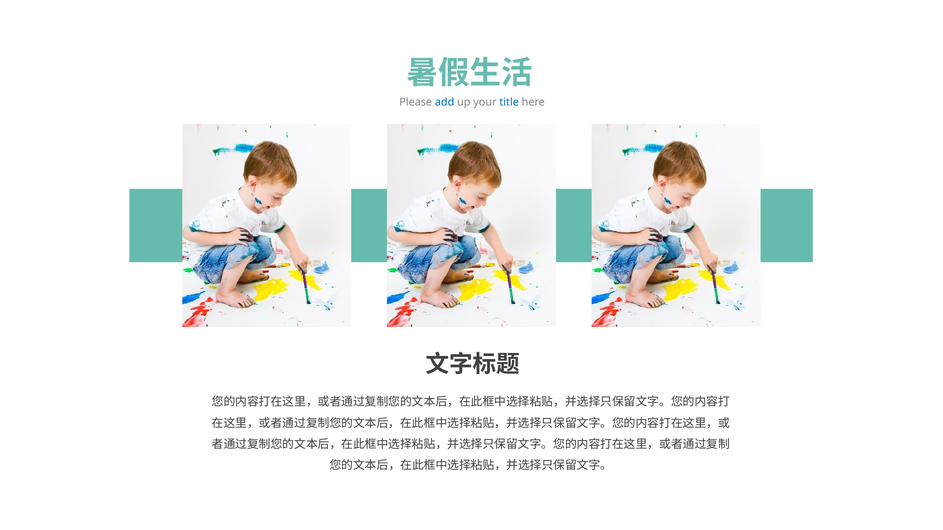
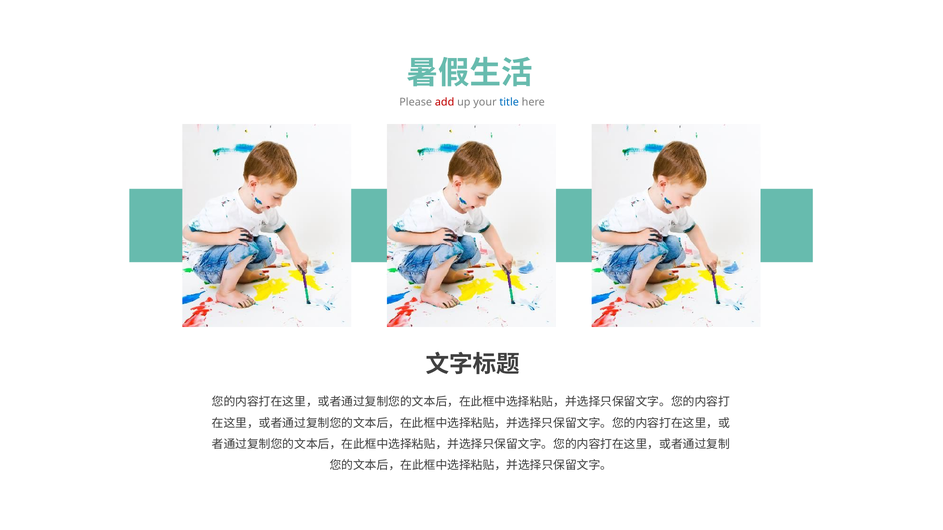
add colour: blue -> red
